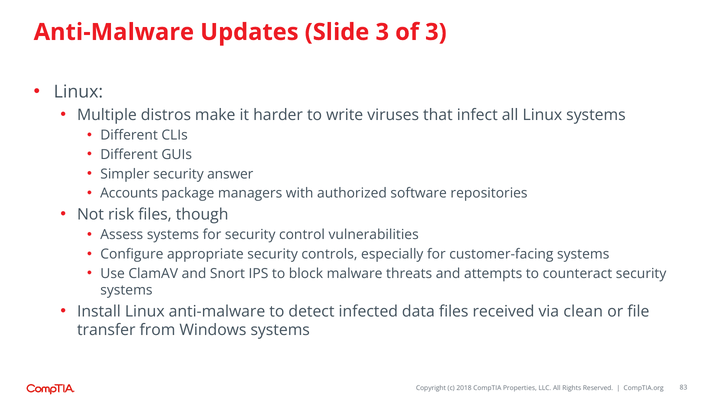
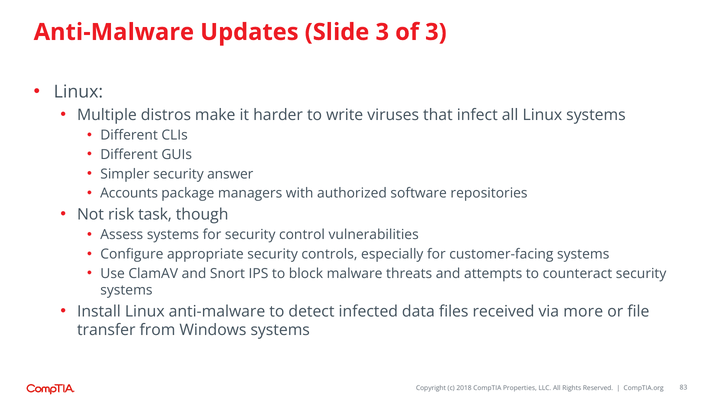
risk files: files -> task
clean: clean -> more
